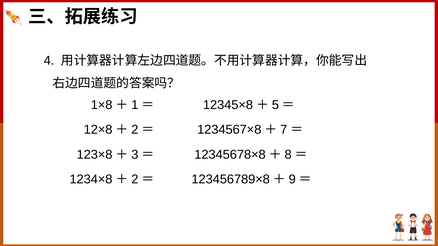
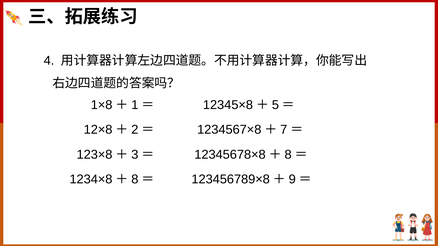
2 at (135, 179): 2 -> 8
